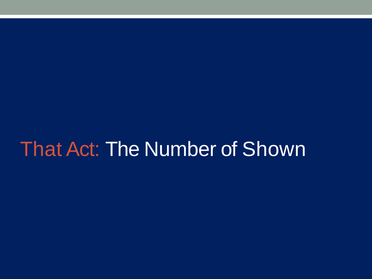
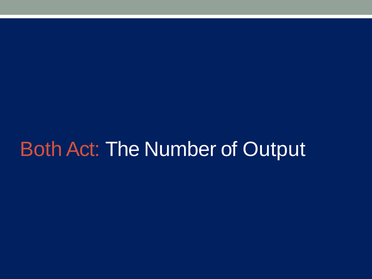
That: That -> Both
Shown: Shown -> Output
